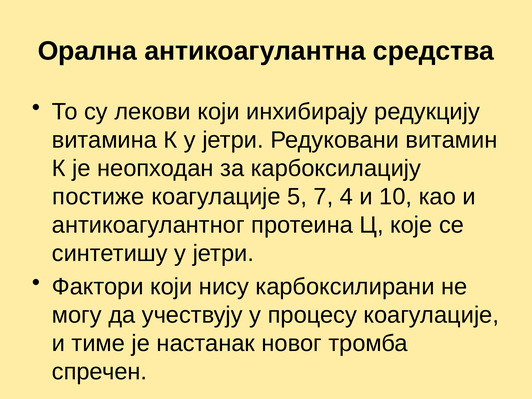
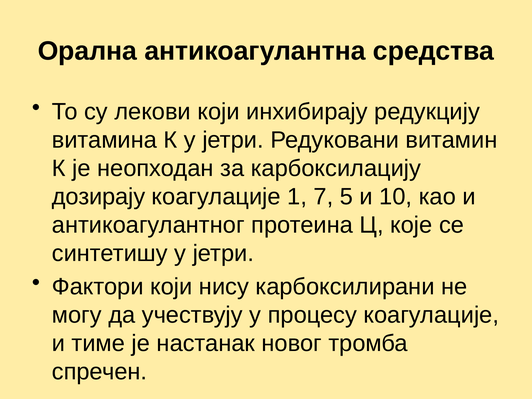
постиже: постиже -> дозирају
5: 5 -> 1
4: 4 -> 5
